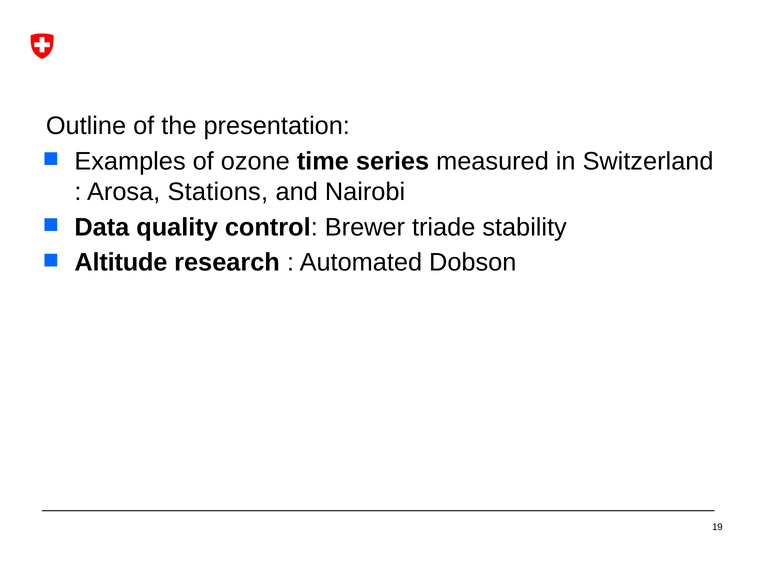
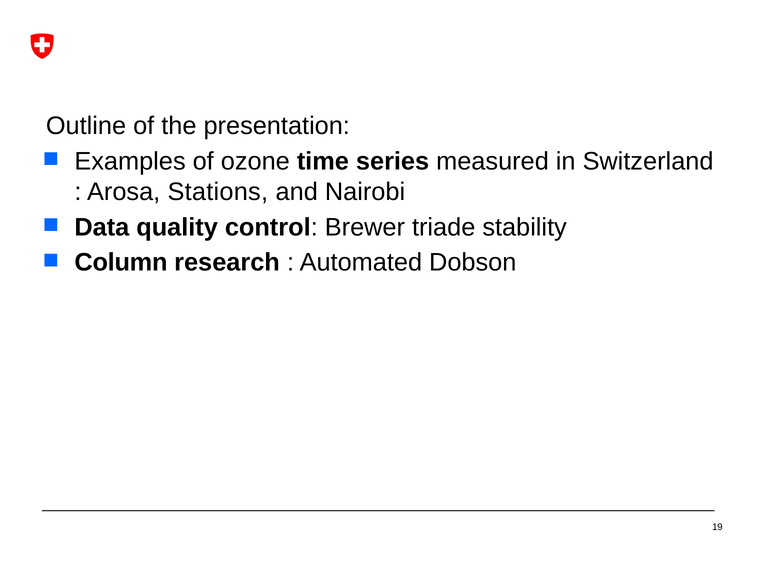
Altitude: Altitude -> Column
